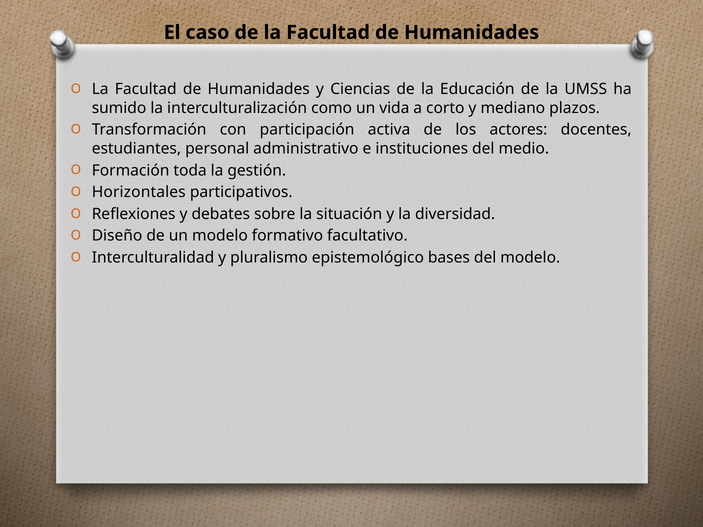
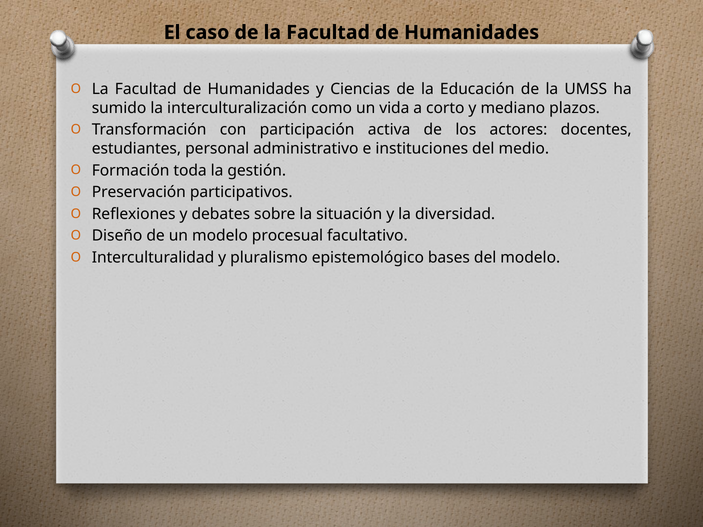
Horizontales: Horizontales -> Preservación
formativo: formativo -> procesual
